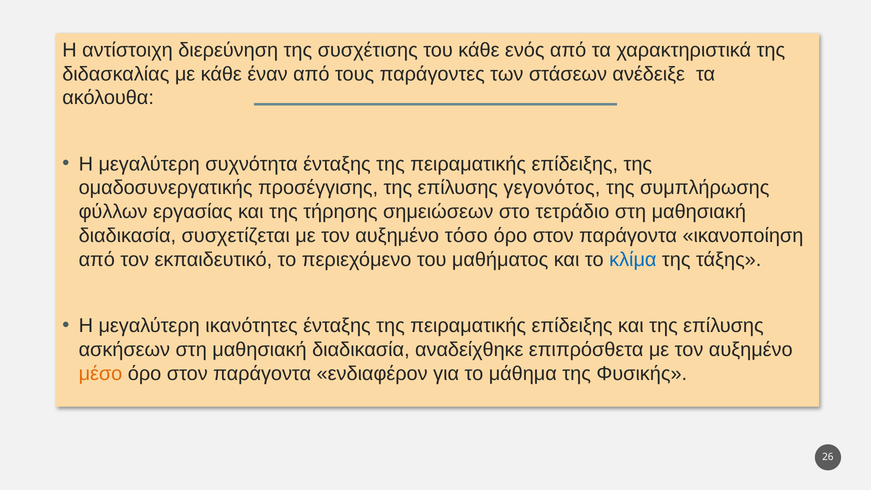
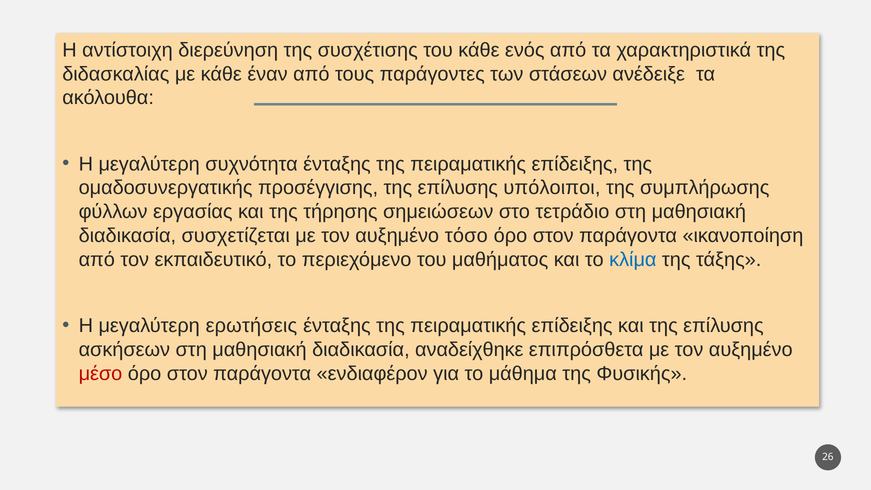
γεγονότος: γεγονότος -> υπόλοιποι
ικανότητες: ικανότητες -> ερωτήσεις
μέσο colour: orange -> red
